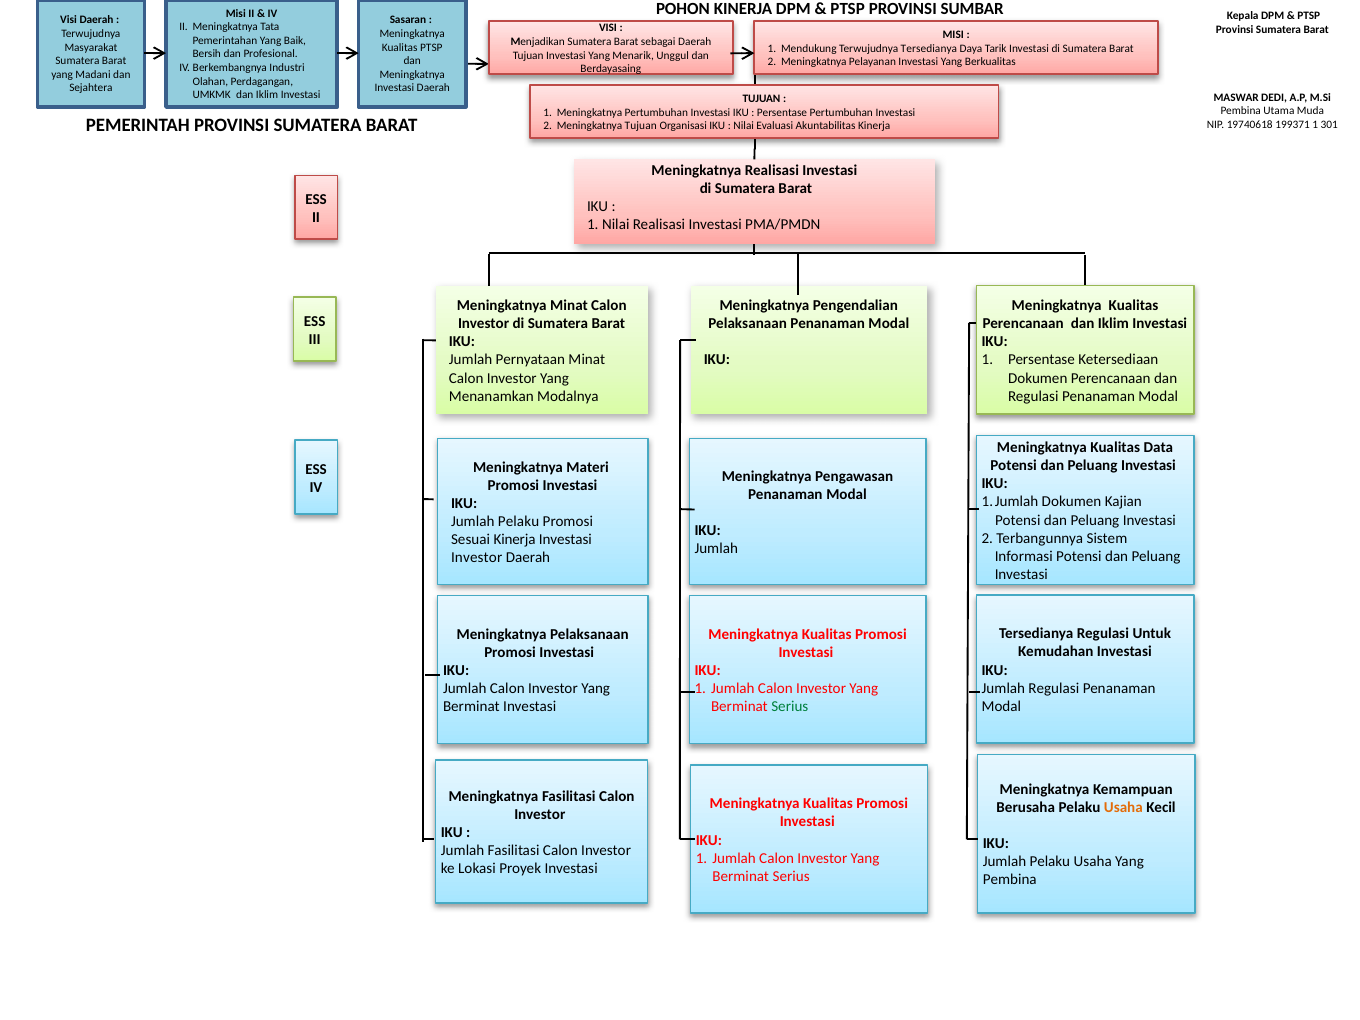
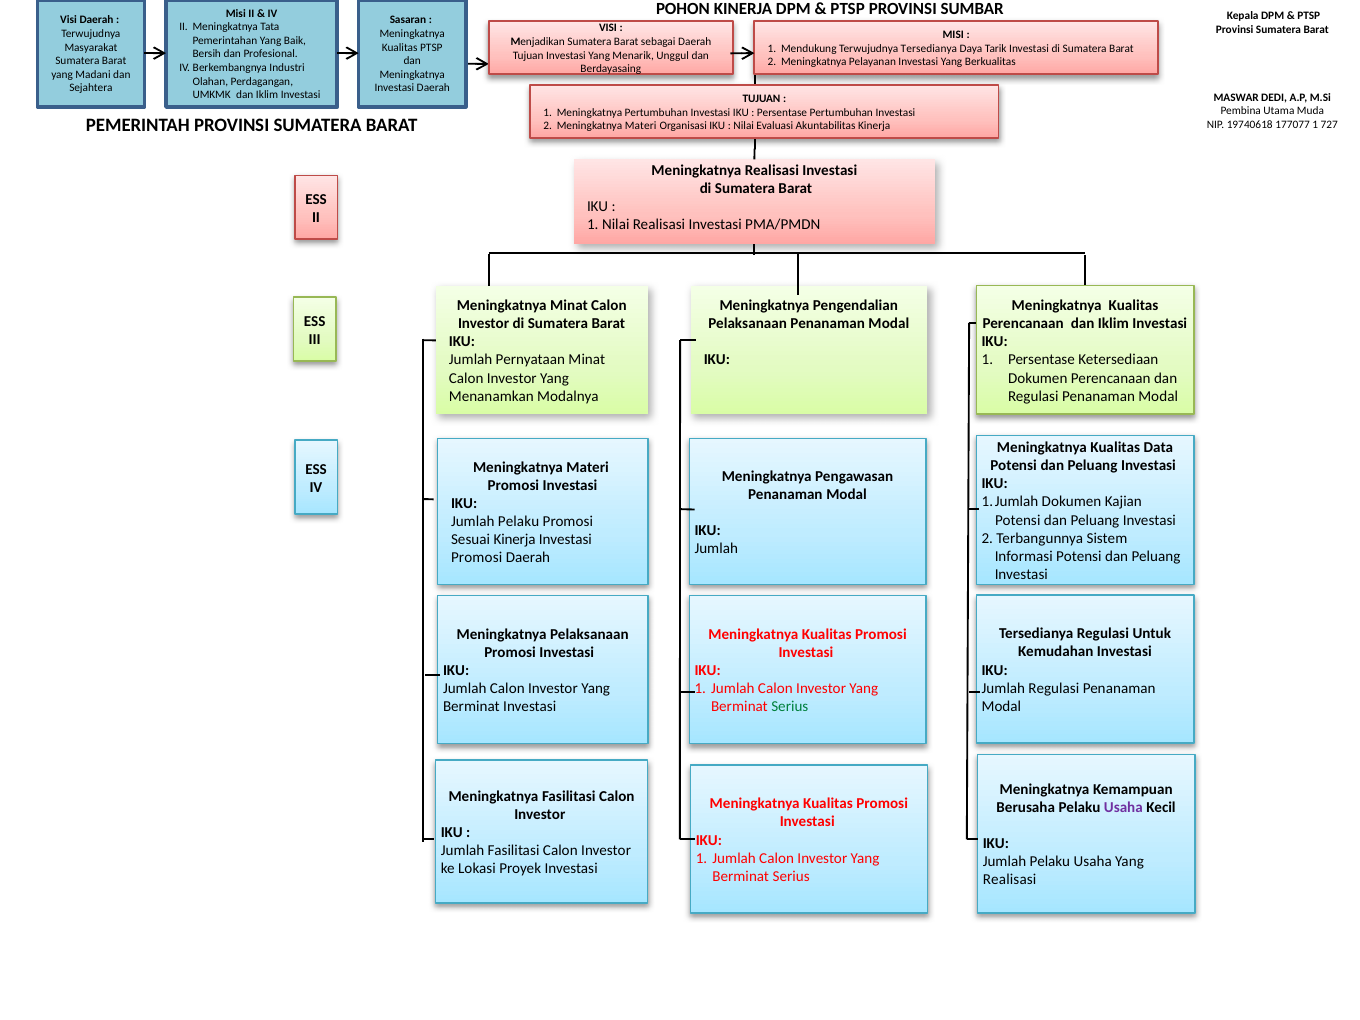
199371: 199371 -> 177077
301: 301 -> 727
2 Meningkatnya Tujuan: Tujuan -> Materi
Investor at (477, 558): Investor -> Promosi
Usaha at (1123, 808) colour: orange -> purple
Pembina at (1010, 880): Pembina -> Realisasi
